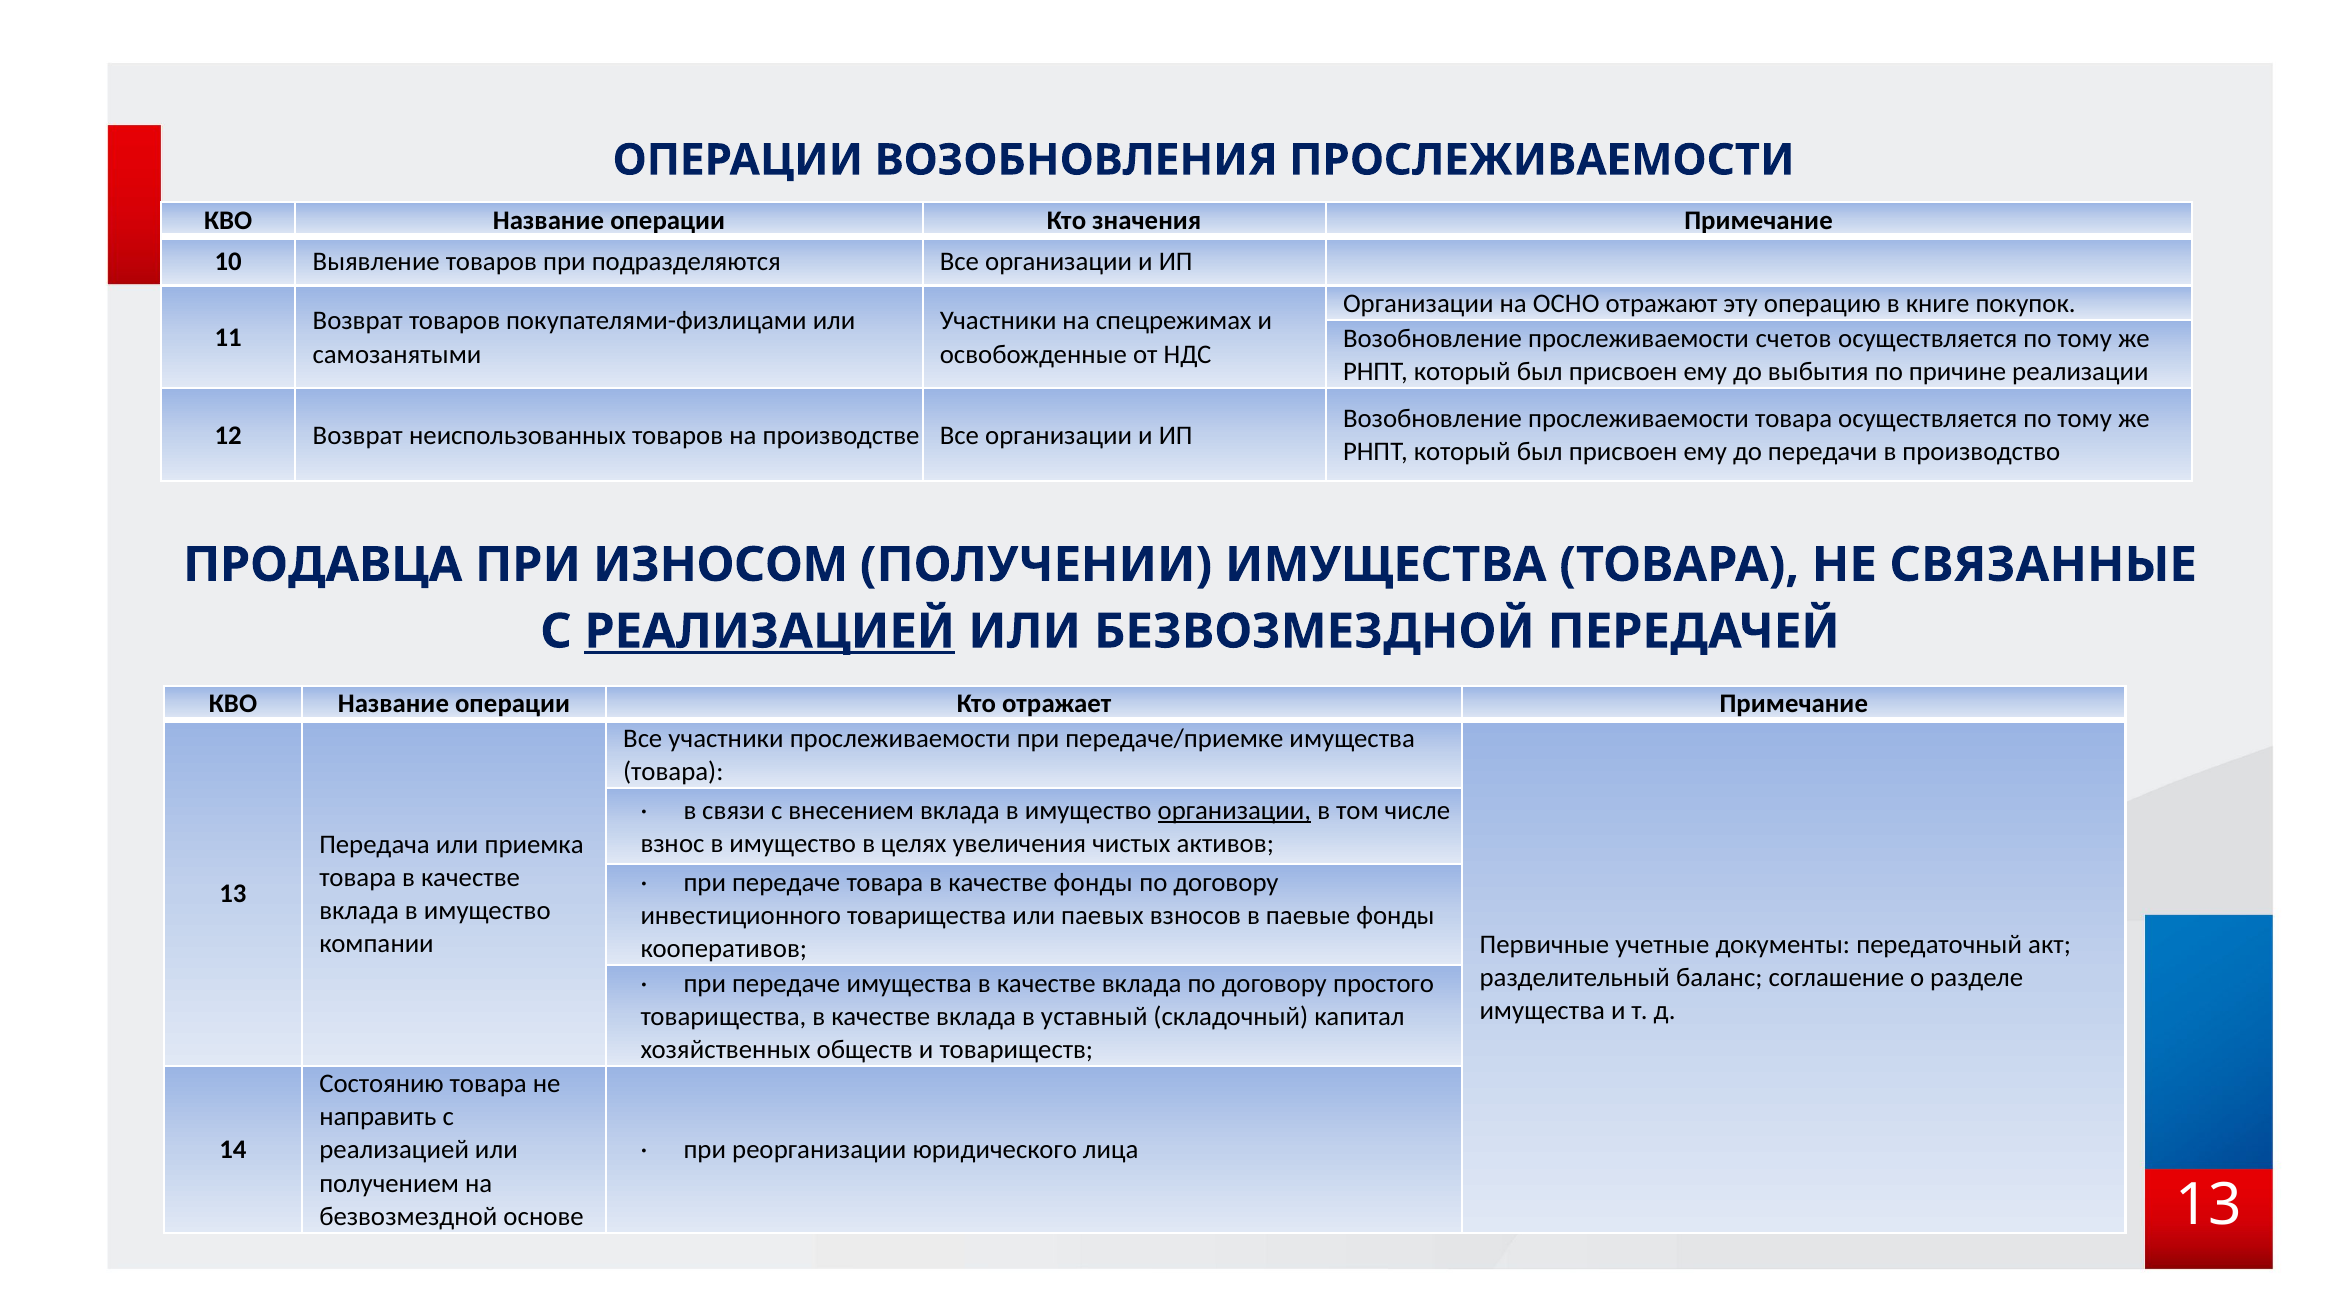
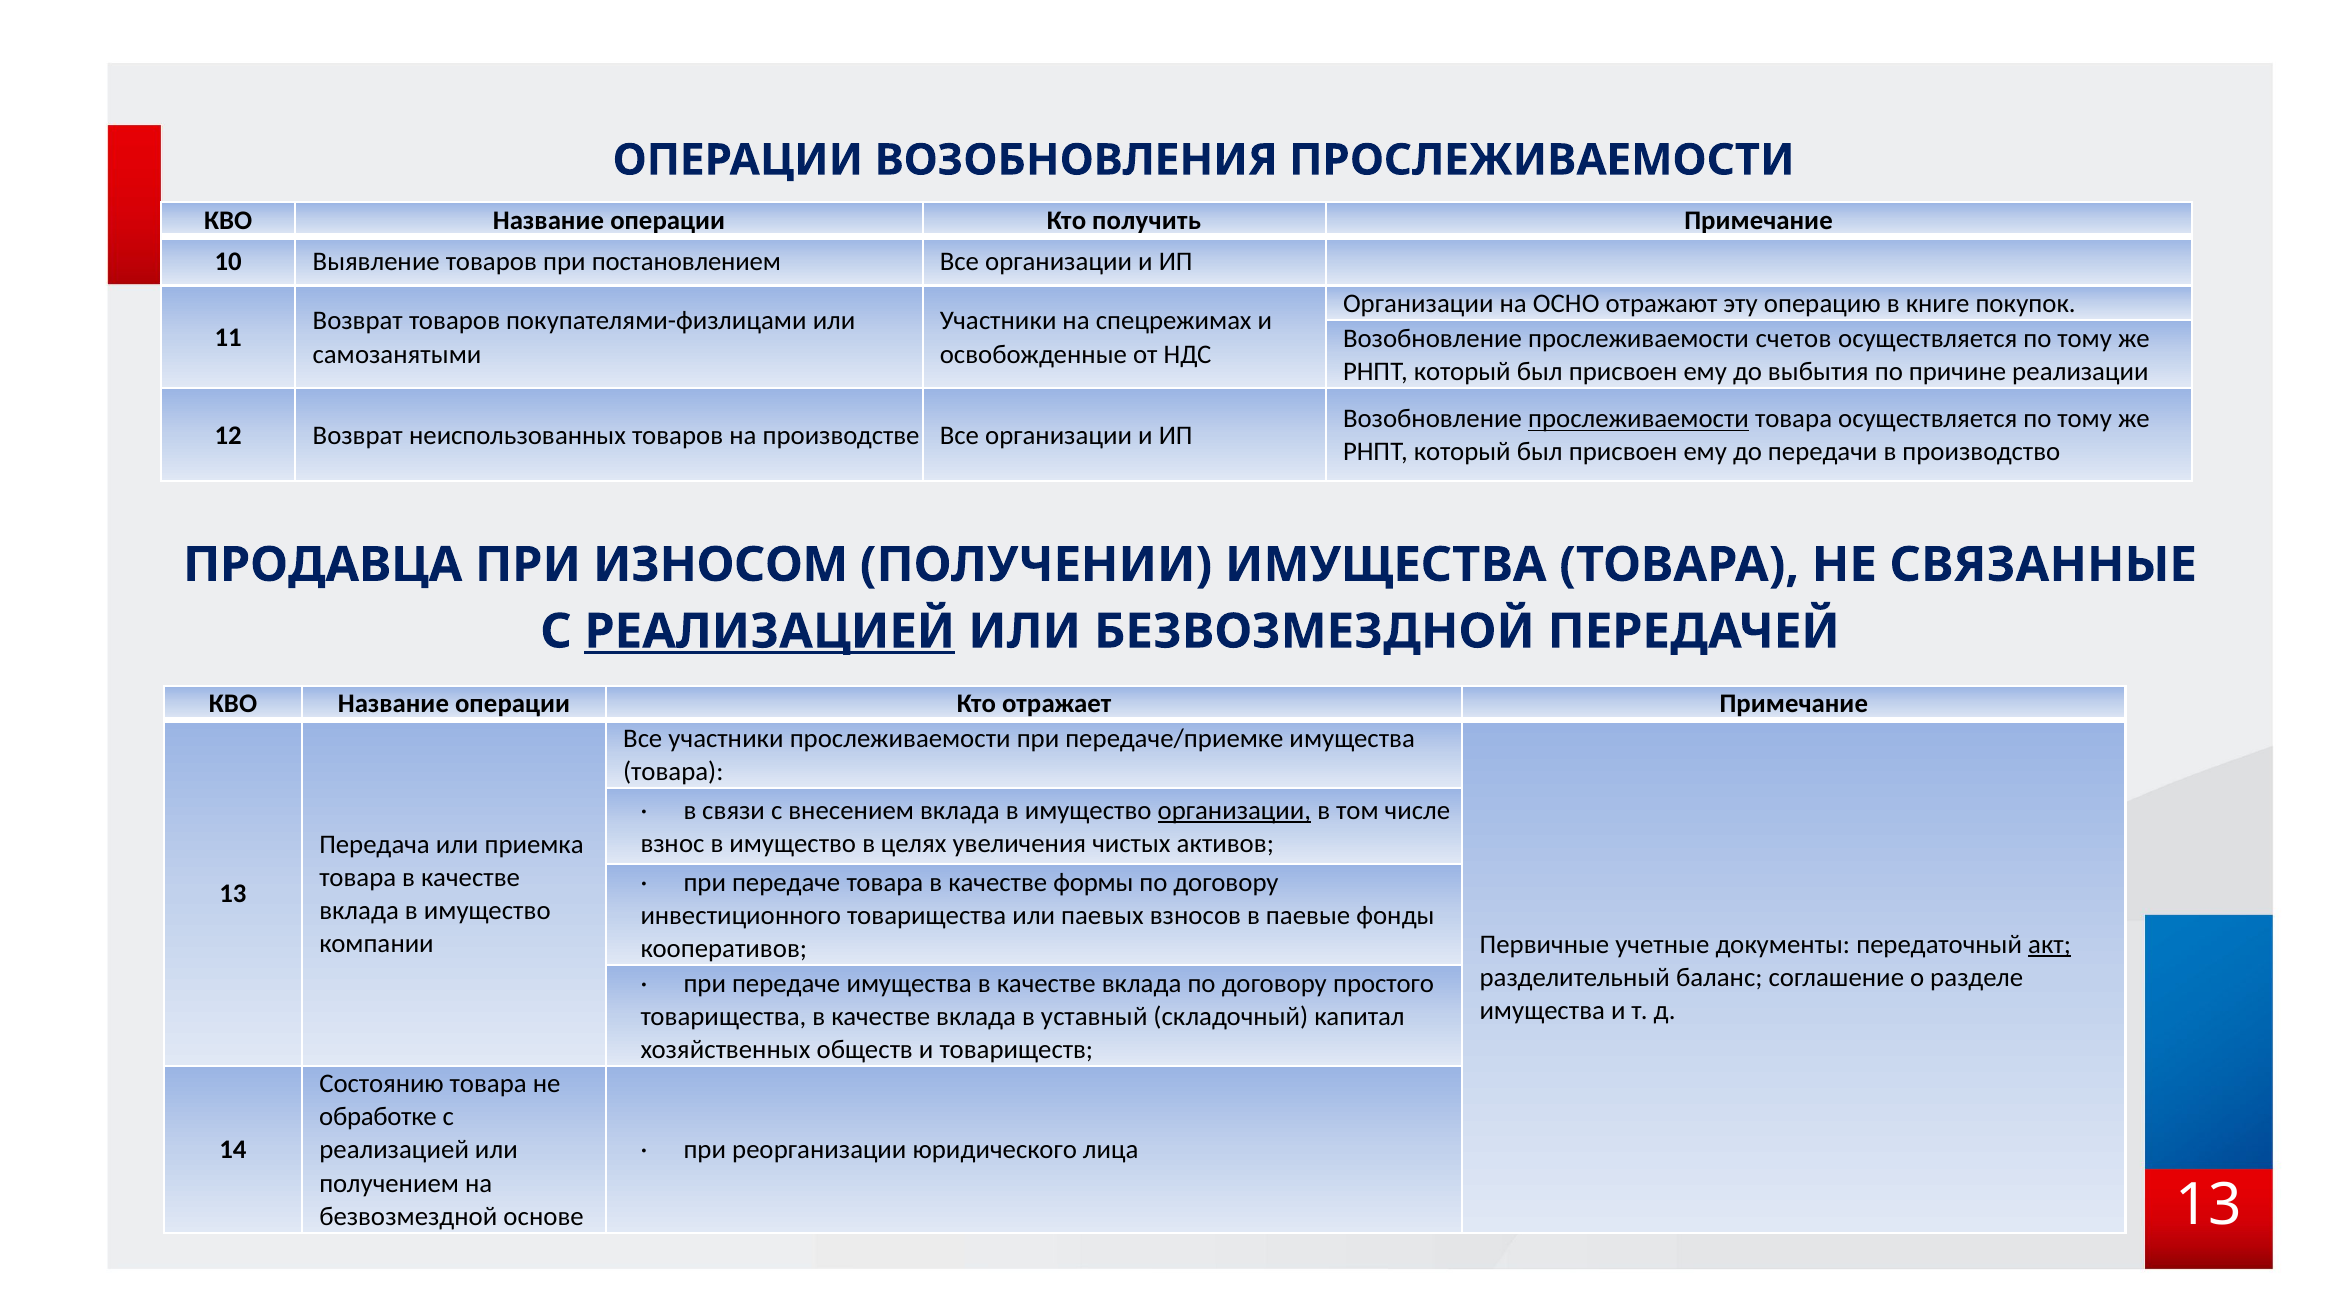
значения: значения -> получить
подразделяются: подразделяются -> постановлением
прослеживаемости at (1639, 419) underline: none -> present
качестве фонды: фонды -> формы
акт underline: none -> present
направить: направить -> обработке
